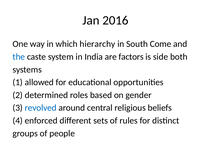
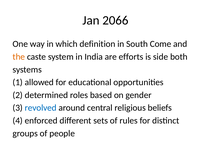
2016: 2016 -> 2066
hierarchy: hierarchy -> definition
the colour: blue -> orange
factors: factors -> efforts
